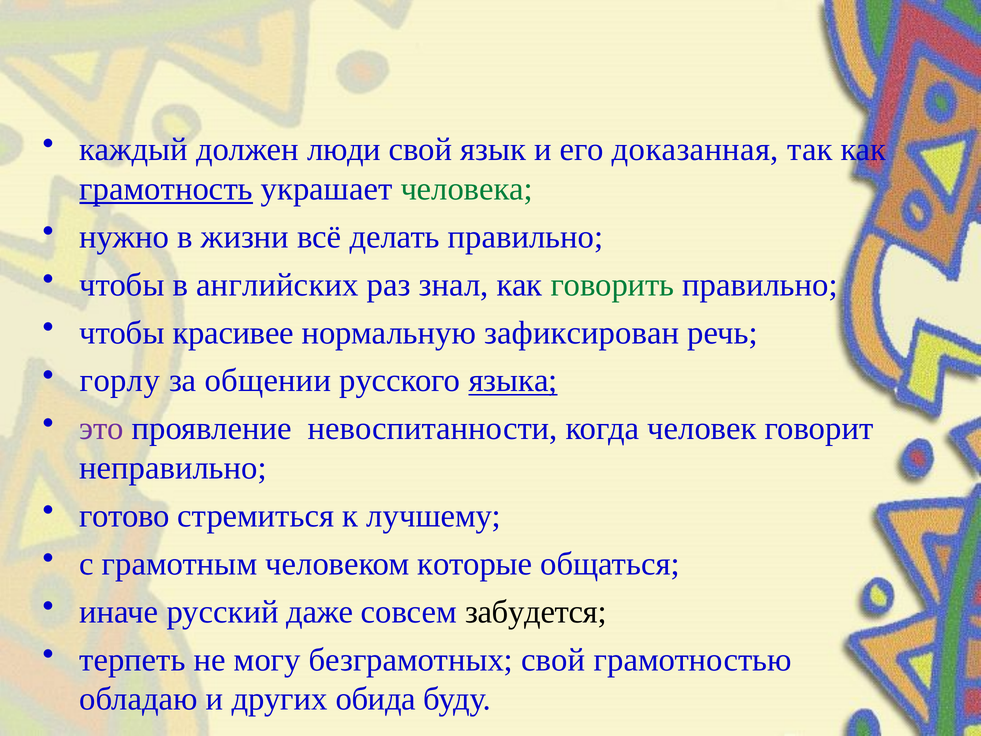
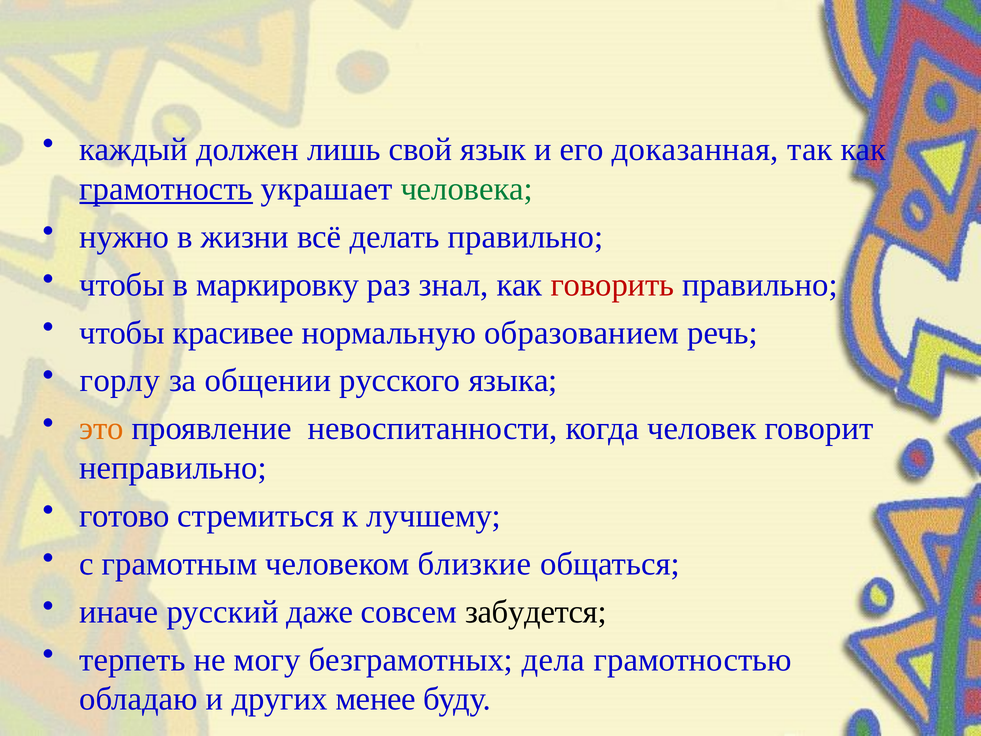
люди: люди -> лишь
английских: английских -> маркировку
говорить colour: green -> red
зафиксирован: зафиксирован -> образованием
языка underline: present -> none
это colour: purple -> orange
которые: которые -> близкие
безграмотных свой: свой -> дела
обида: обида -> менее
